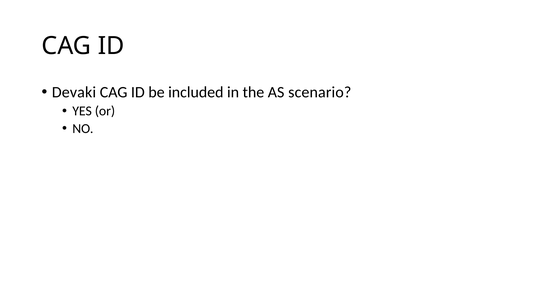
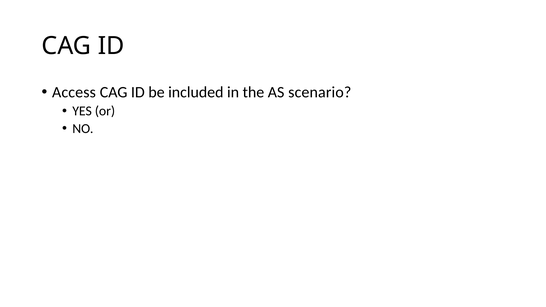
Devaki: Devaki -> Access
